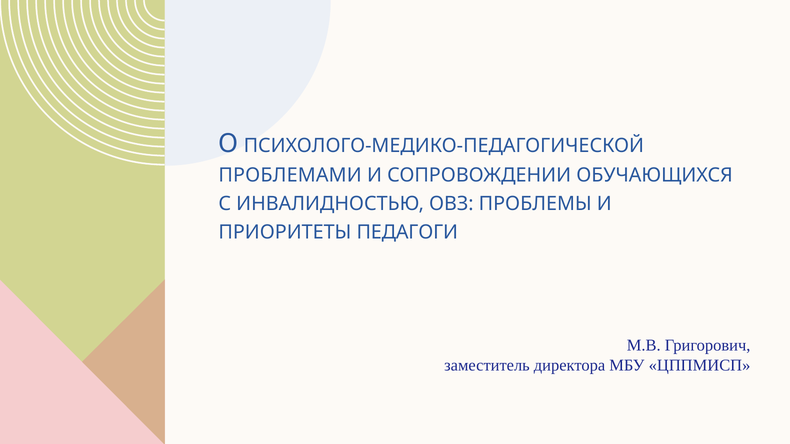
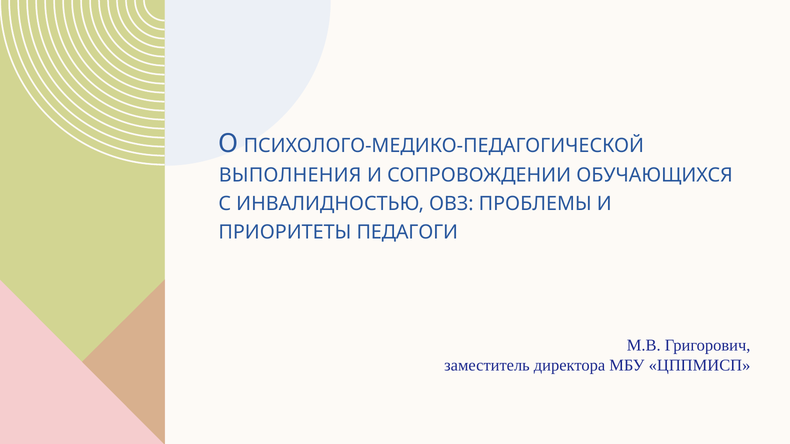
ПРОБЛЕМАМИ: ПРОБЛЕМАМИ -> ВЫПОЛНЕНИЯ
